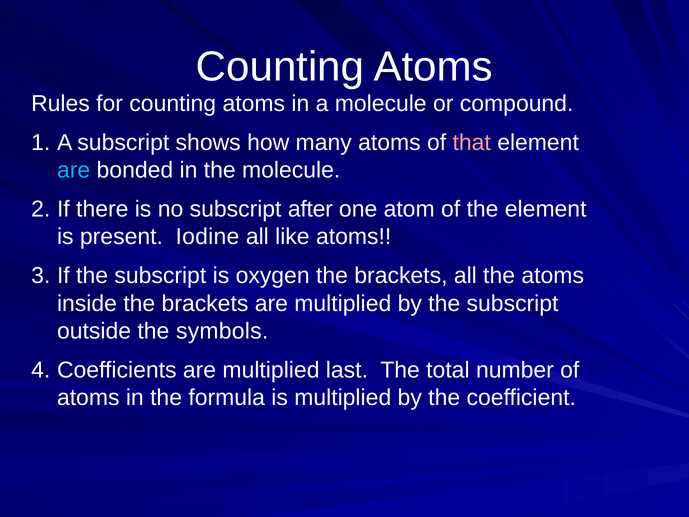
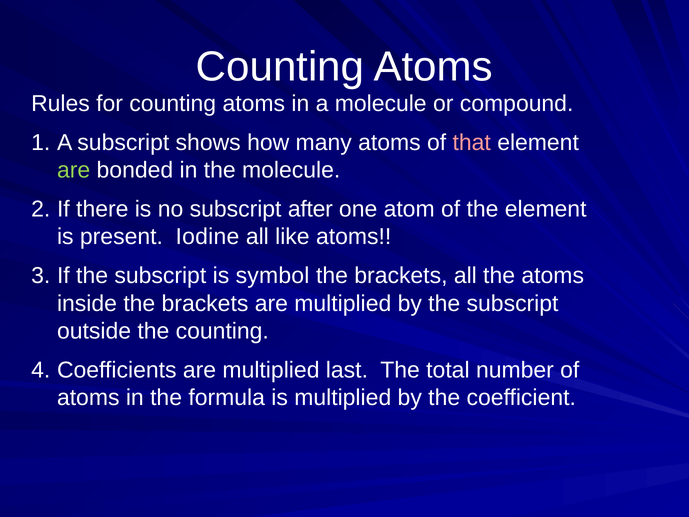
are at (74, 170) colour: light blue -> light green
oxygen: oxygen -> symbol
the symbols: symbols -> counting
